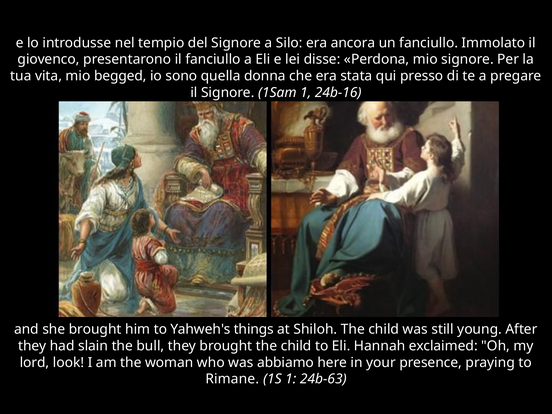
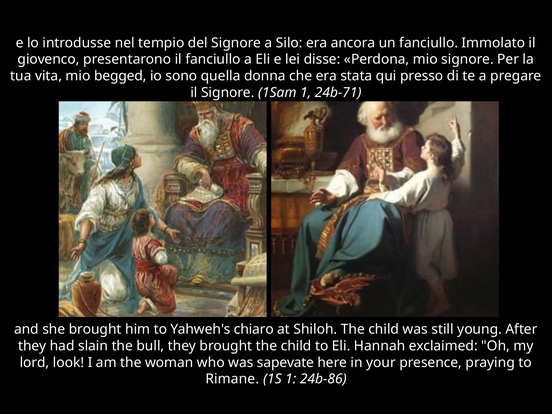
24b-16: 24b-16 -> 24b-71
things: things -> chiaro
abbiamo: abbiamo -> sapevate
24b-63: 24b-63 -> 24b-86
